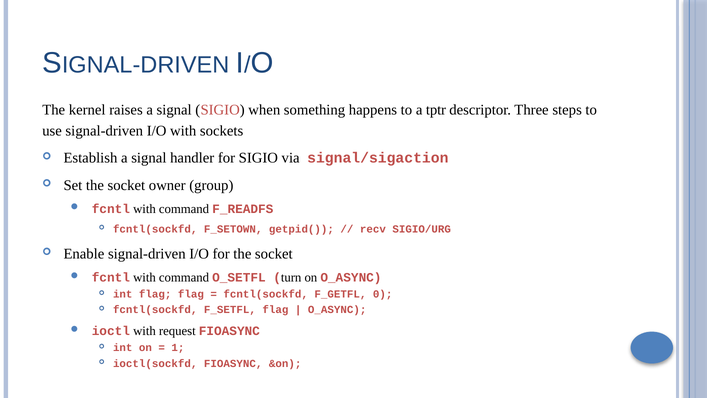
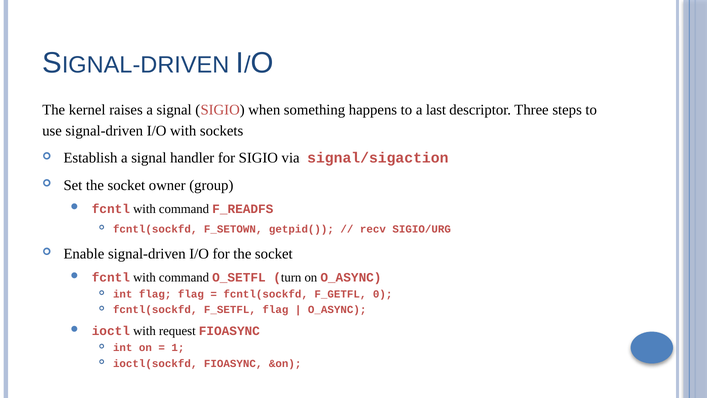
tptr: tptr -> last
